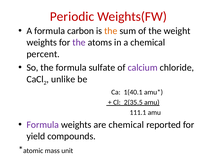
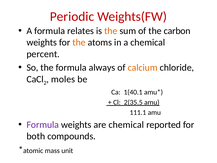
carbon: carbon -> relates
weight: weight -> carbon
the at (79, 42) colour: purple -> orange
sulfate: sulfate -> always
calcium colour: purple -> orange
unlike: unlike -> moles
yield: yield -> both
